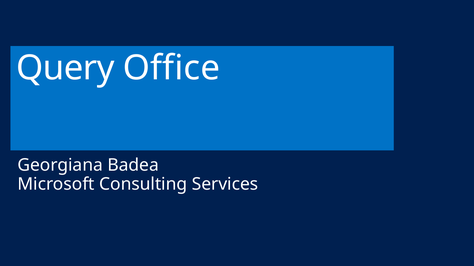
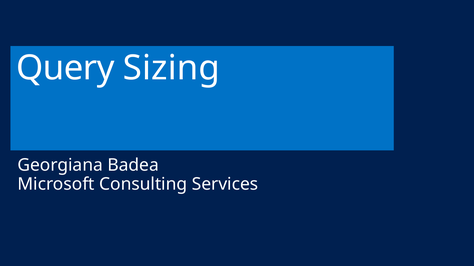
Office: Office -> Sizing
